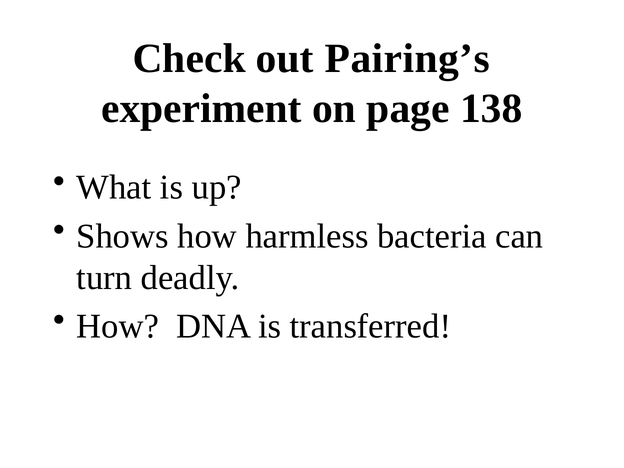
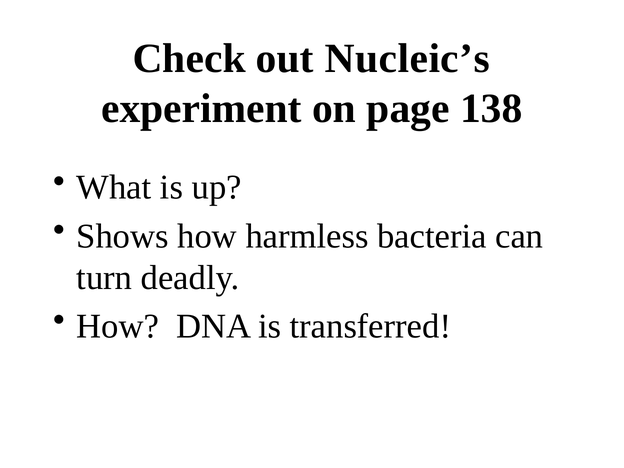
Pairing’s: Pairing’s -> Nucleic’s
